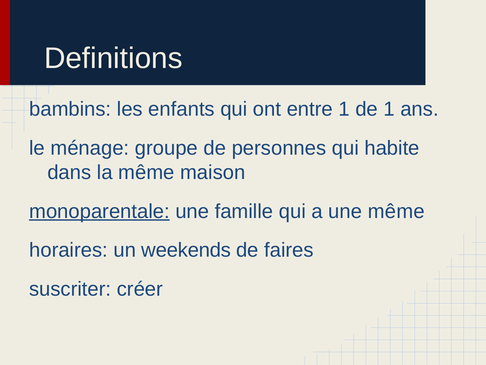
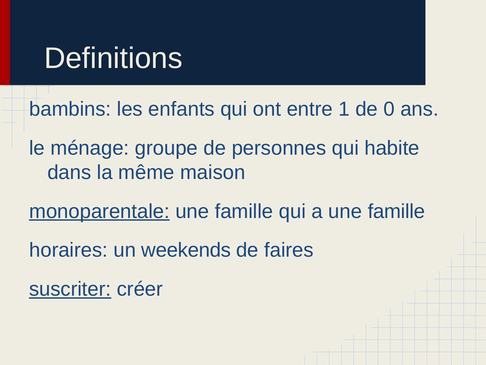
de 1: 1 -> 0
a une même: même -> famille
suscriter underline: none -> present
